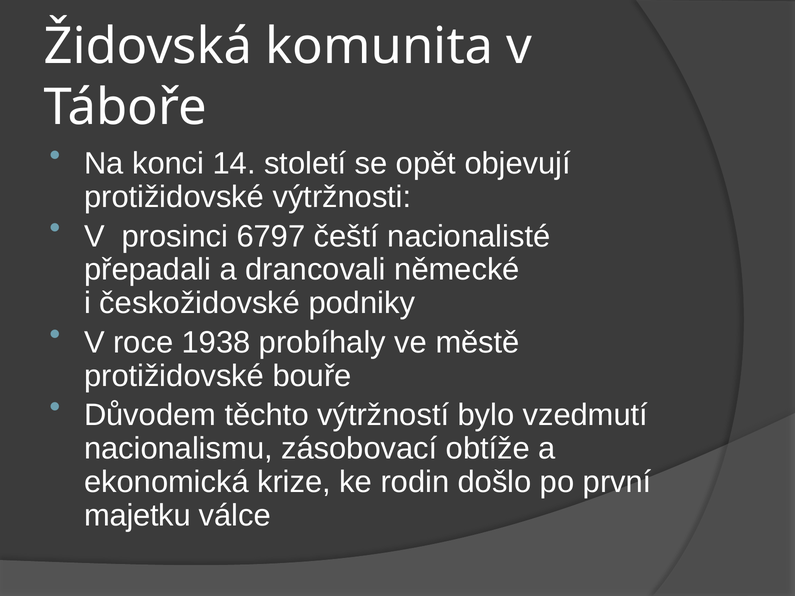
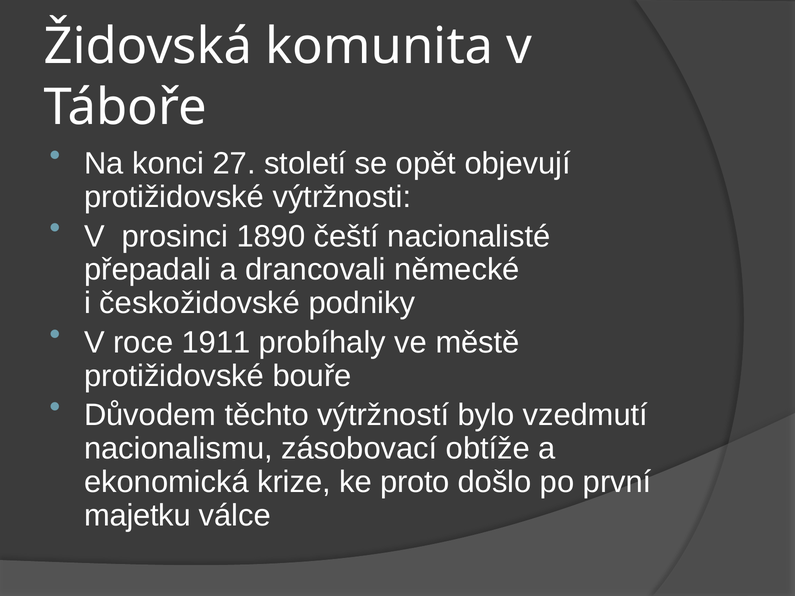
14: 14 -> 27
6797: 6797 -> 1890
1938: 1938 -> 1911
rodin: rodin -> proto
